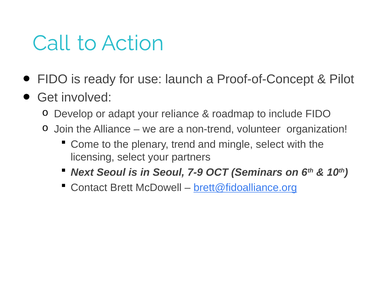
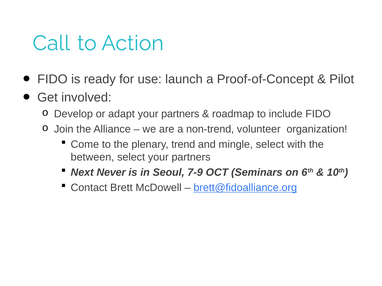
adapt your reliance: reliance -> partners
licensing: licensing -> between
Next Seoul: Seoul -> Never
